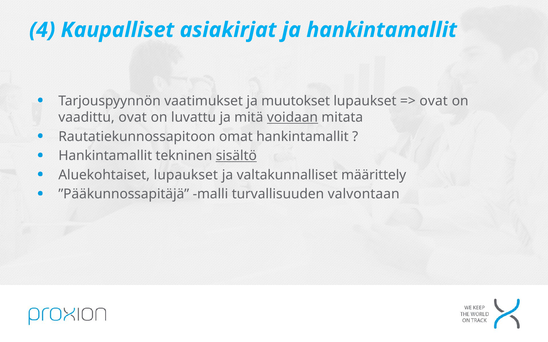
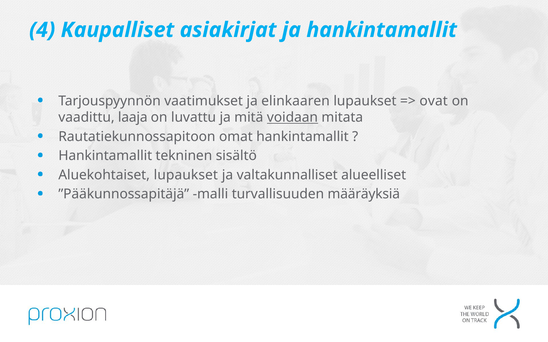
muutokset: muutokset -> elinkaaren
vaadittu ovat: ovat -> laaja
sisältö underline: present -> none
määrittely: määrittely -> alueelliset
valvontaan: valvontaan -> määräyksiä
